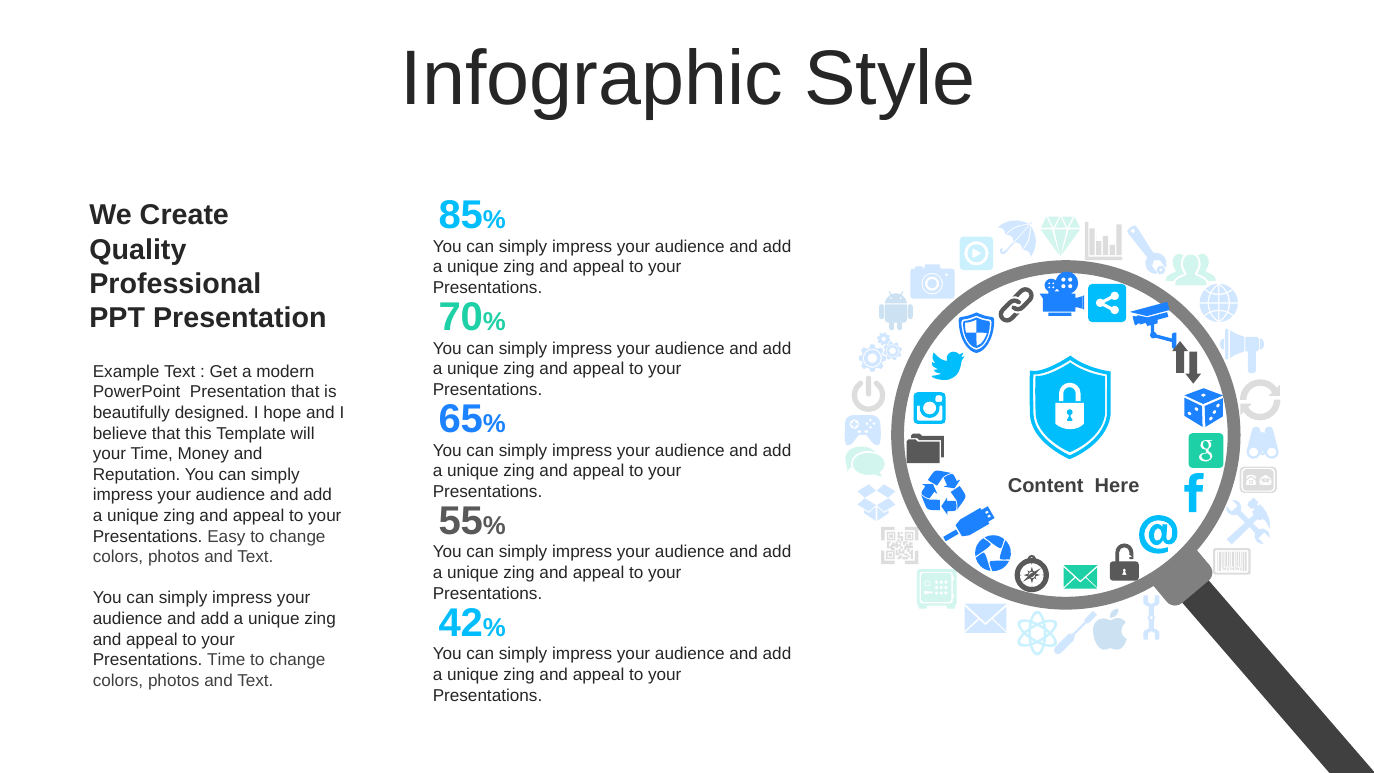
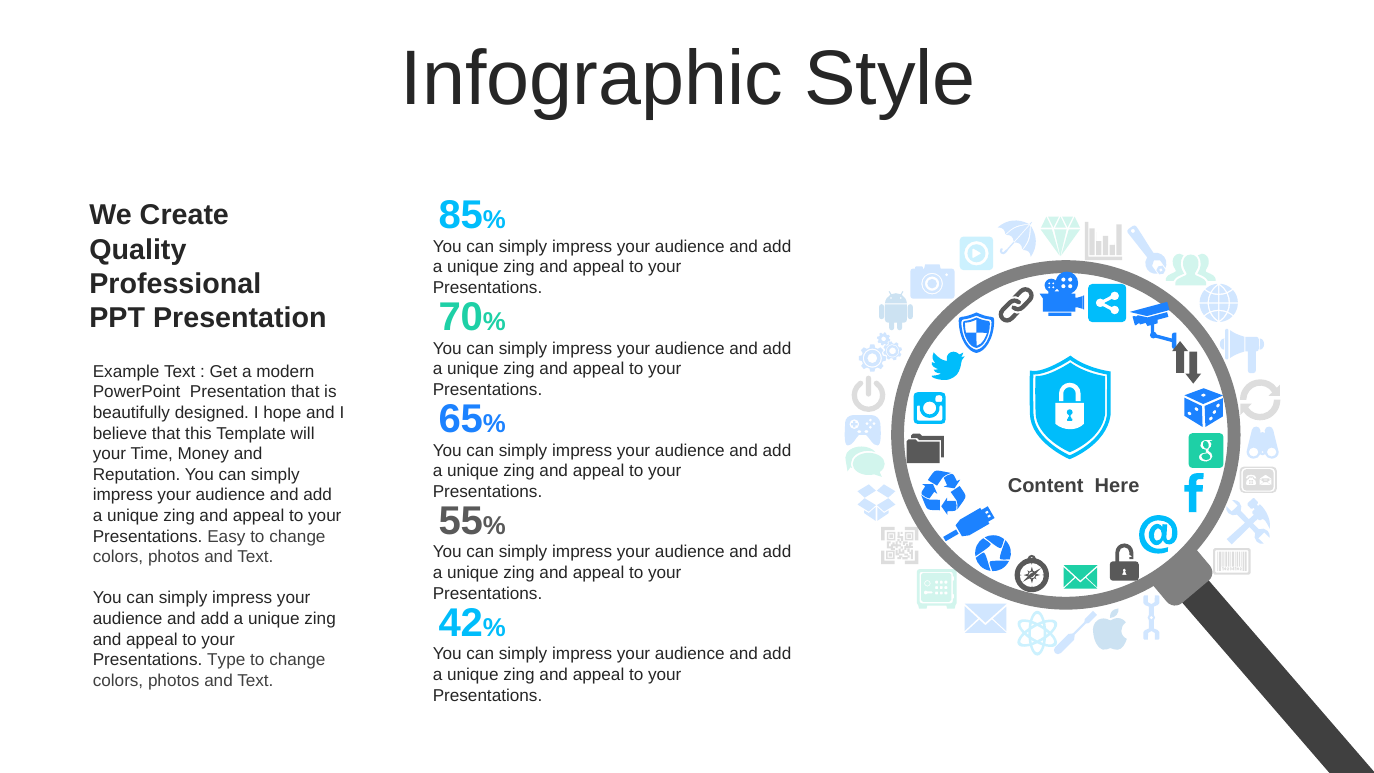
Presentations Time: Time -> Type
